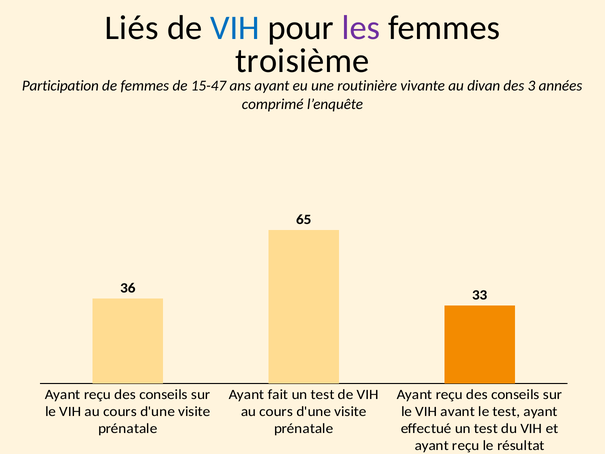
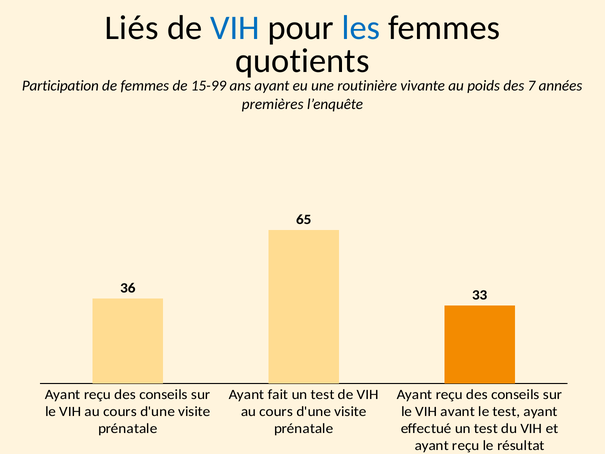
les colour: purple -> blue
troisième: troisième -> quotients
15-47: 15-47 -> 15-99
divan: divan -> poids
3: 3 -> 7
comprimé: comprimé -> premières
